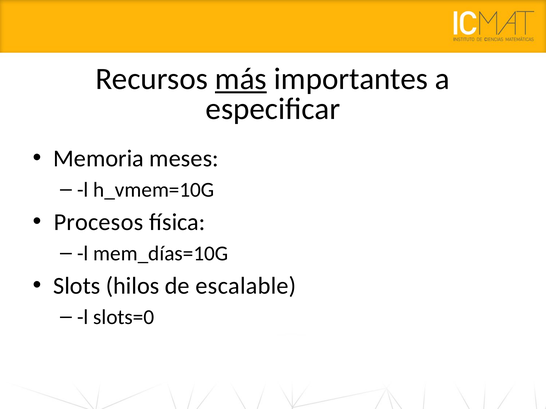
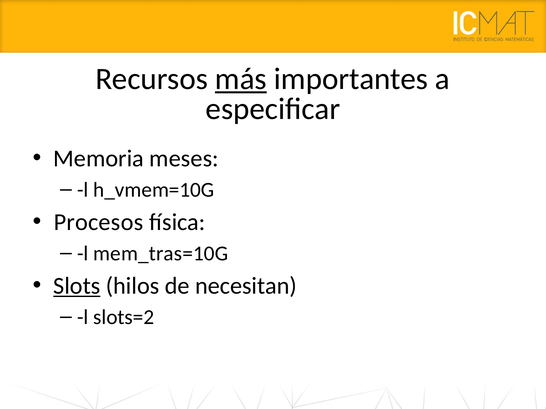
mem_días=10G: mem_días=10G -> mem_tras=10G
Slots underline: none -> present
escalable: escalable -> necesitan
slots=0: slots=0 -> slots=2
